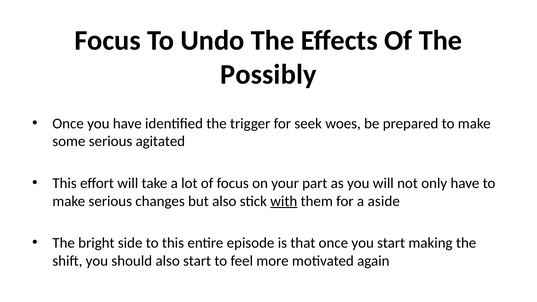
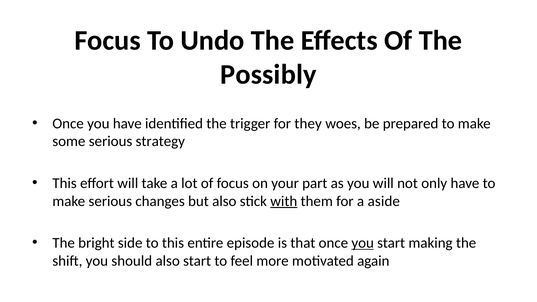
seek: seek -> they
agitated: agitated -> strategy
you at (363, 243) underline: none -> present
